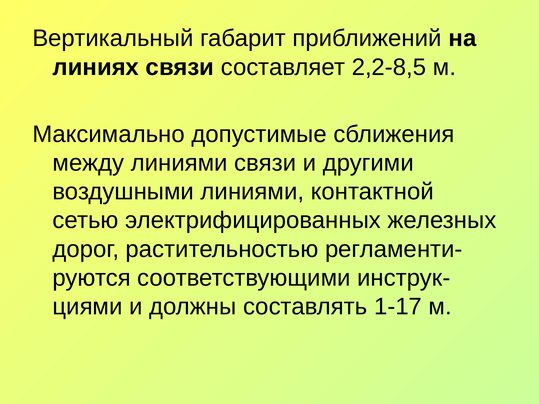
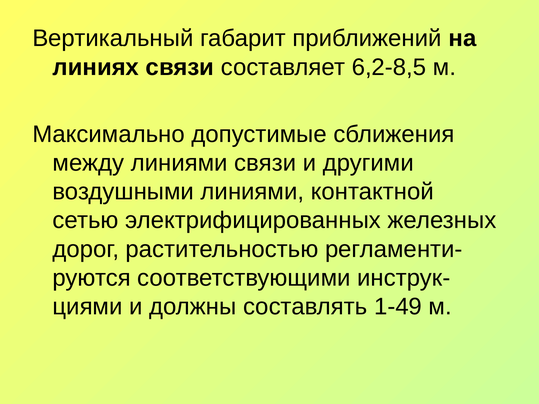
2,2-8,5: 2,2-8,5 -> 6,2-8,5
1-17: 1-17 -> 1-49
